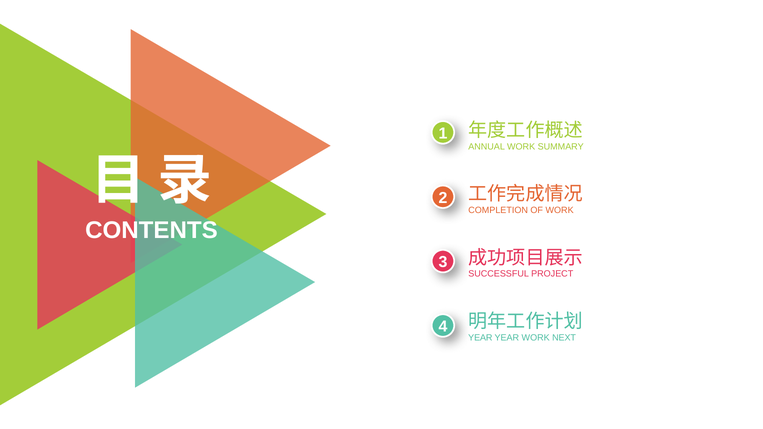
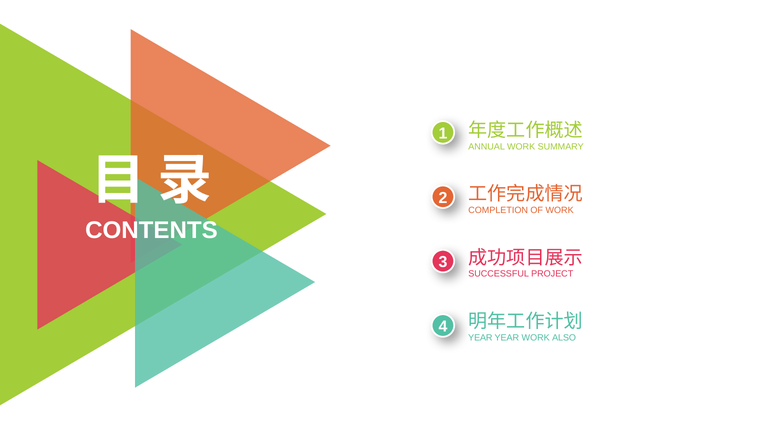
NEXT: NEXT -> ALSO
